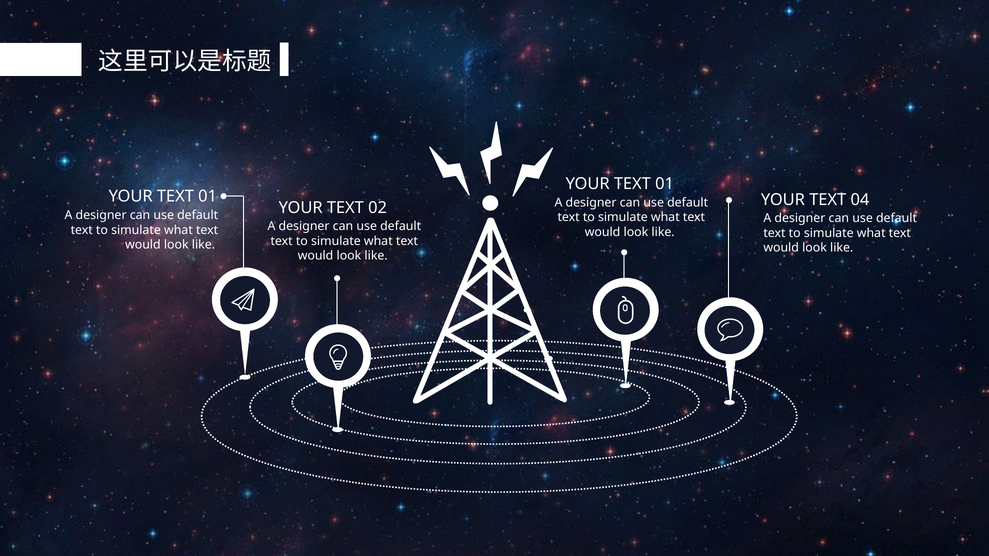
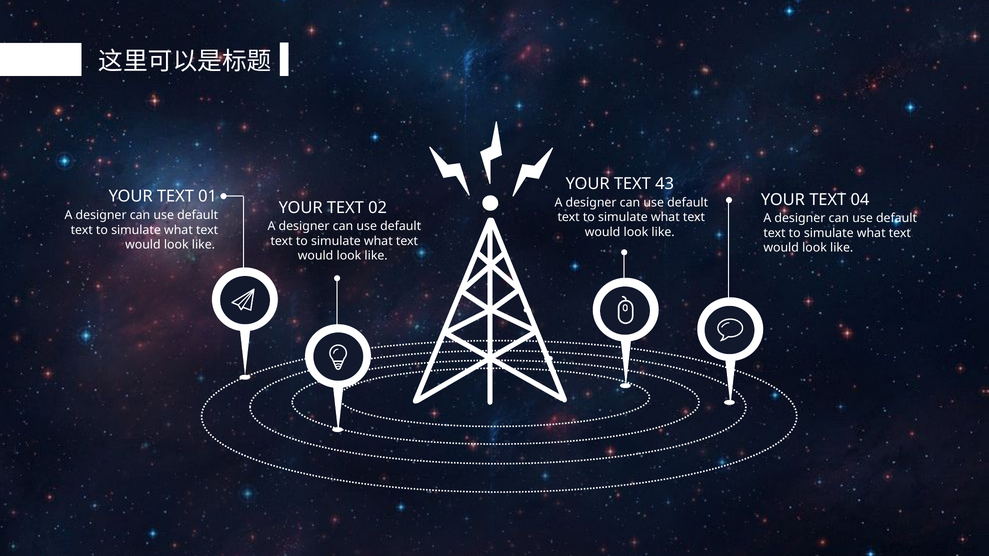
01 at (665, 184): 01 -> 43
